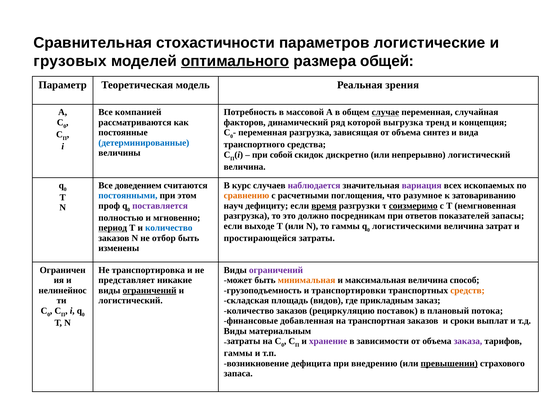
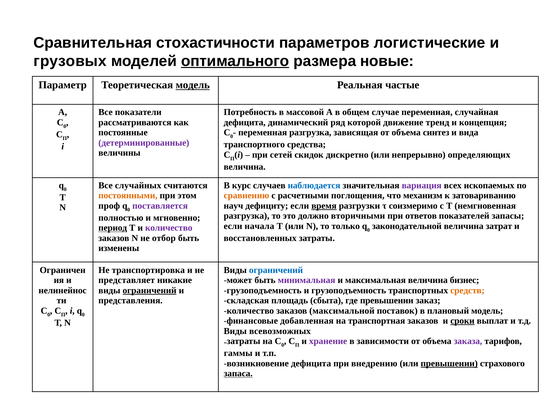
общей: общей -> новые
модель at (193, 85) underline: none -> present
зрения: зрения -> частые
компанией: компанией -> показатели
случае underline: present -> none
факторов at (245, 122): факторов -> дефицита
выгрузка: выгрузка -> движение
детерминированные colour: blue -> purple
собой: собой -> сетей
непрерывно логистический: логистический -> определяющих
доведением: доведением -> случайных
наблюдается colour: purple -> blue
постоянными colour: blue -> orange
разумное: разумное -> механизм
соизмеримо underline: present -> none
посредникам: посредникам -> вторичными
выходе: выходе -> начала
то гаммы: гаммы -> только
логистическими: логистическими -> законодательной
количество at (169, 228) colour: blue -> purple
простирающейся: простирающейся -> восстановленных
ограничений at (276, 270) colour: purple -> blue
минимальная colour: orange -> purple
способ: способ -> бизнес
и транспортировки: транспортировки -> грузоподъемность
логистический at (131, 300): логистический -> представления
видов: видов -> сбыта
где прикладным: прикладным -> превышении
рециркуляцию: рециркуляцию -> максимальной
плановый потока: потока -> модель
сроки underline: none -> present
материальным: материальным -> всевозможных
запаса underline: none -> present
